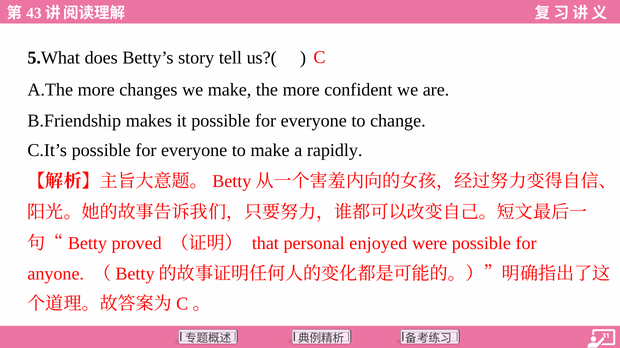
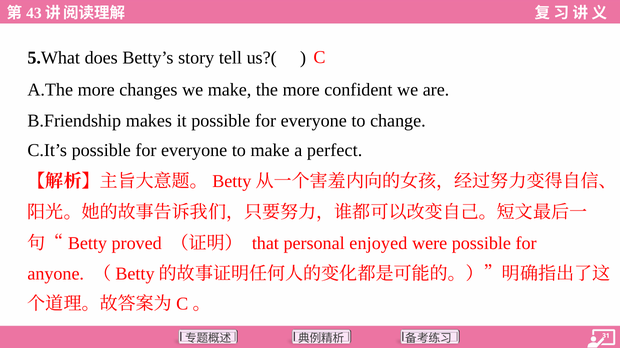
rapidly: rapidly -> perfect
